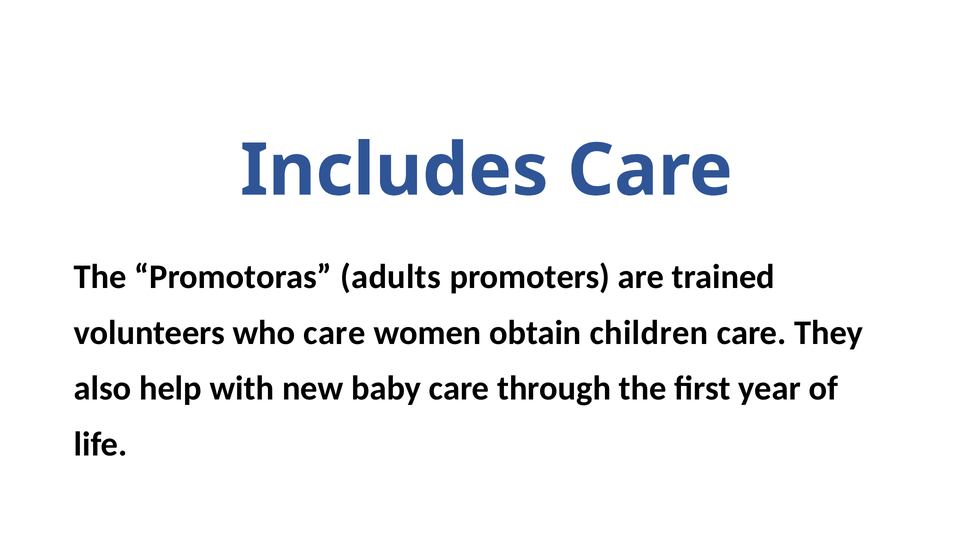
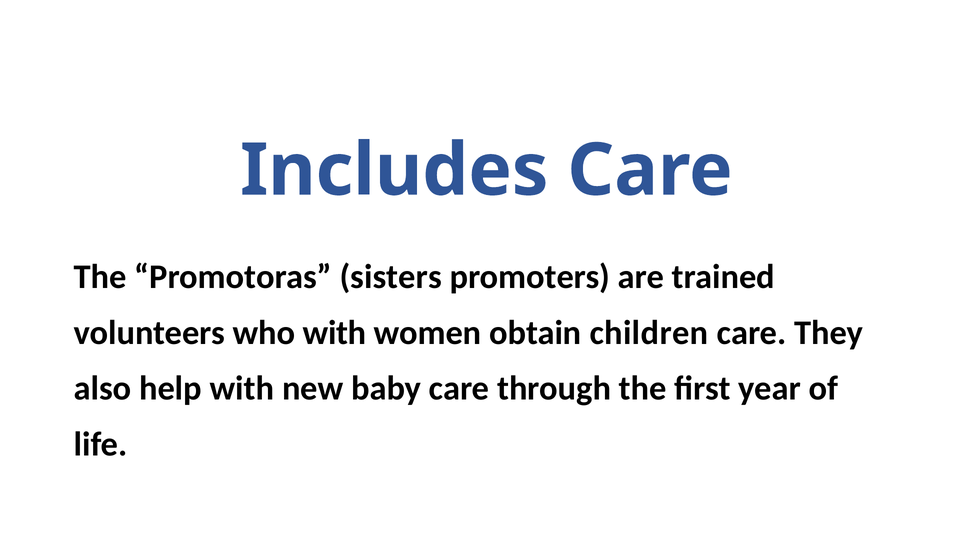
adults: adults -> sisters
who care: care -> with
